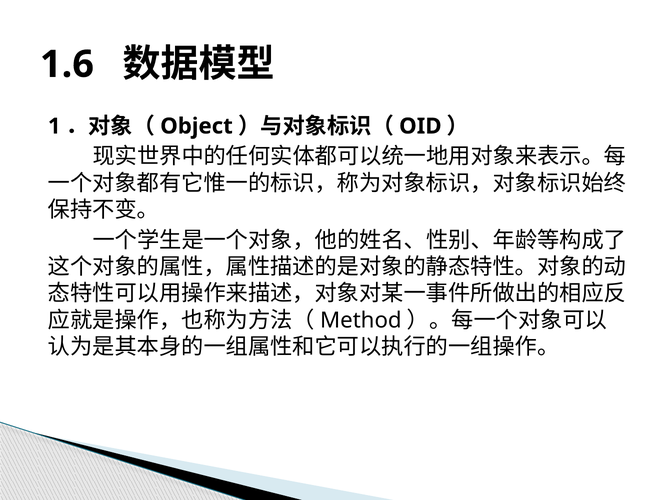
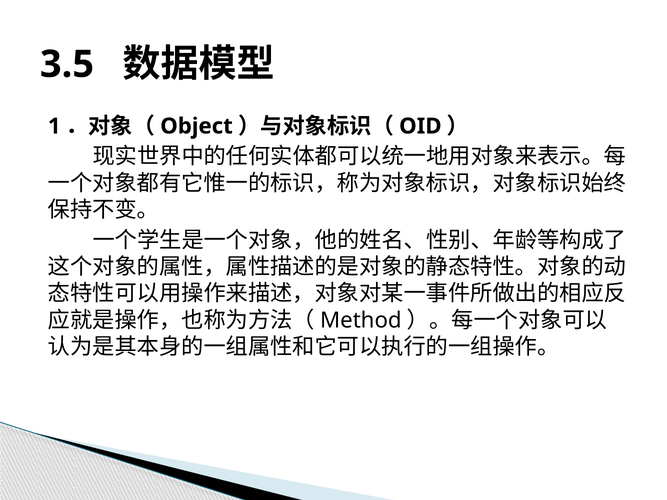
1.6: 1.6 -> 3.5
